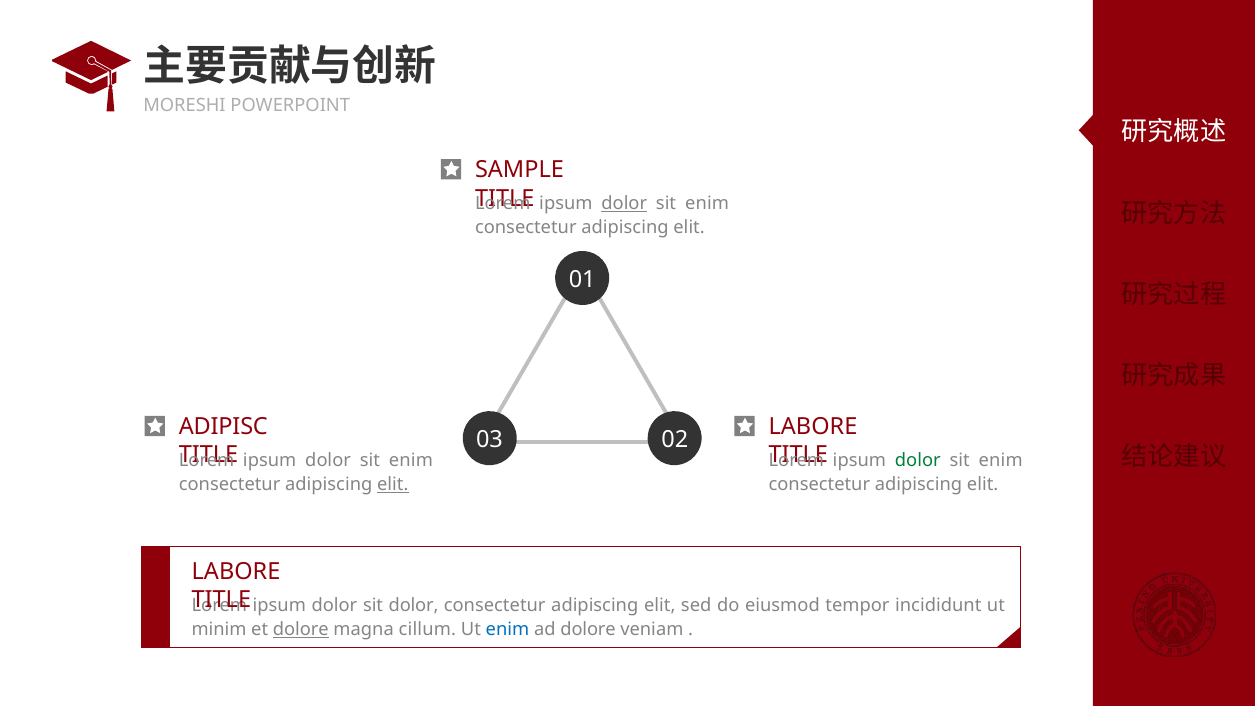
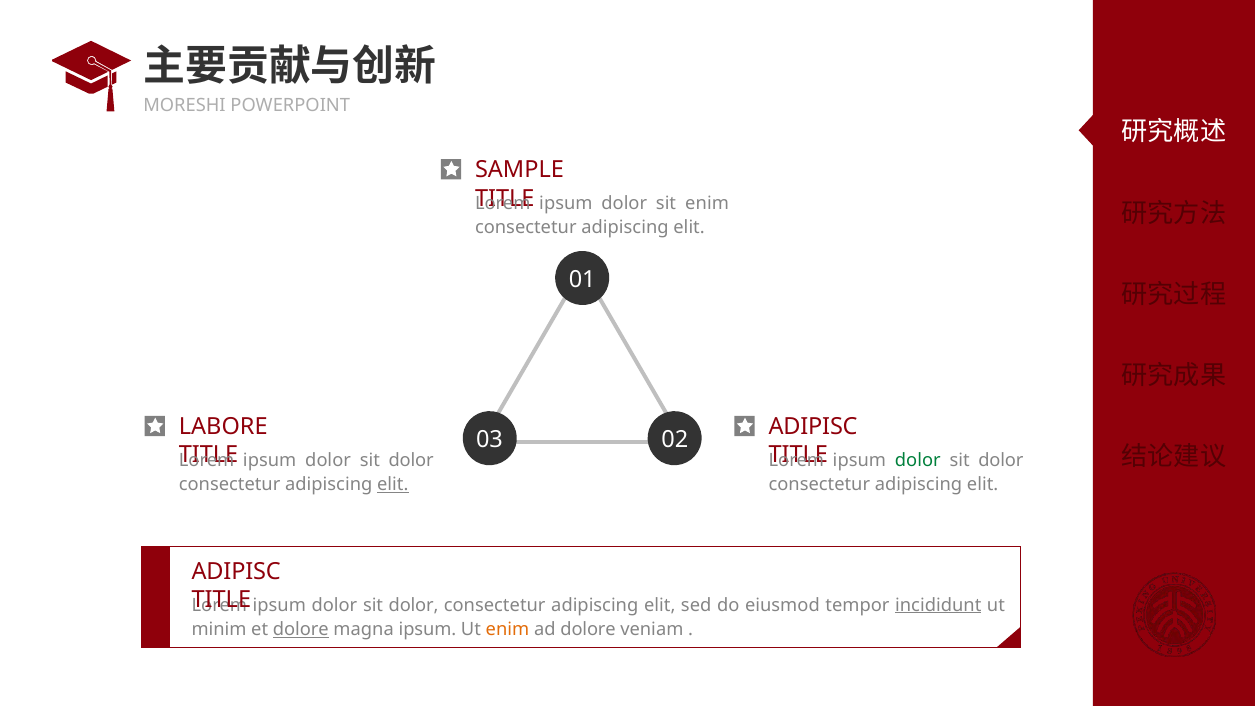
dolor at (624, 203) underline: present -> none
ADIPISC: ADIPISC -> LABORE
LABORE at (813, 427): LABORE -> ADIPISC
enim at (411, 460): enim -> dolor
enim at (1001, 460): enim -> dolor
LABORE at (236, 571): LABORE -> ADIPISC
incididunt underline: none -> present
magna cillum: cillum -> ipsum
enim at (507, 629) colour: blue -> orange
